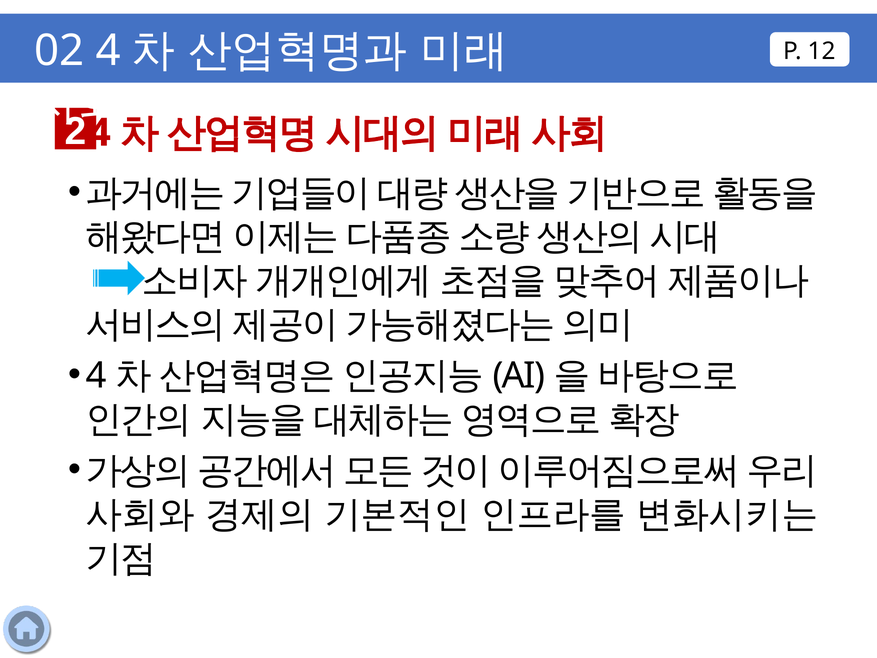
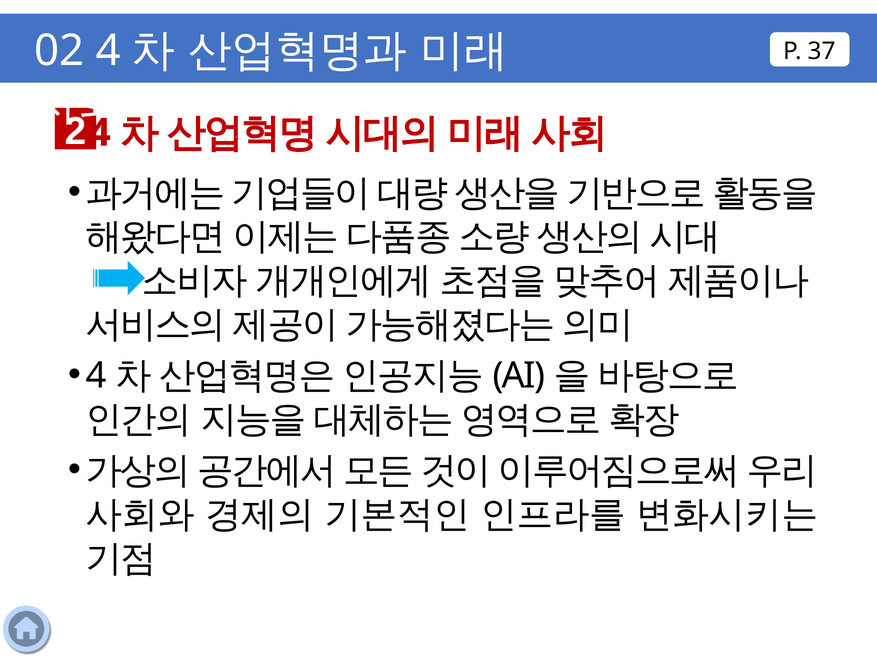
12: 12 -> 37
